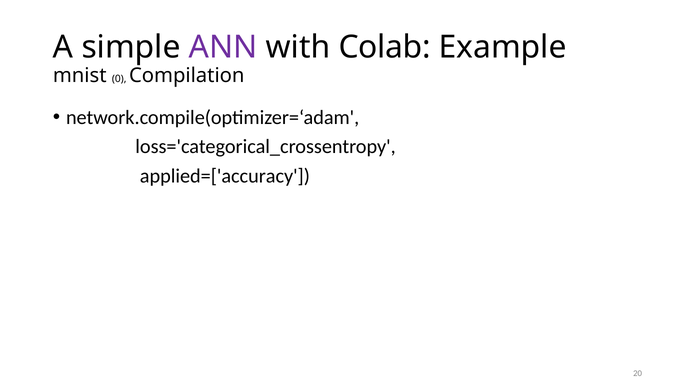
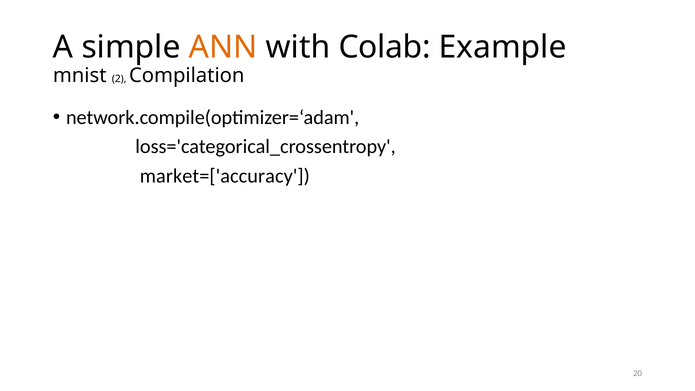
ANN colour: purple -> orange
0: 0 -> 2
applied=['accuracy: applied=['accuracy -> market=['accuracy
